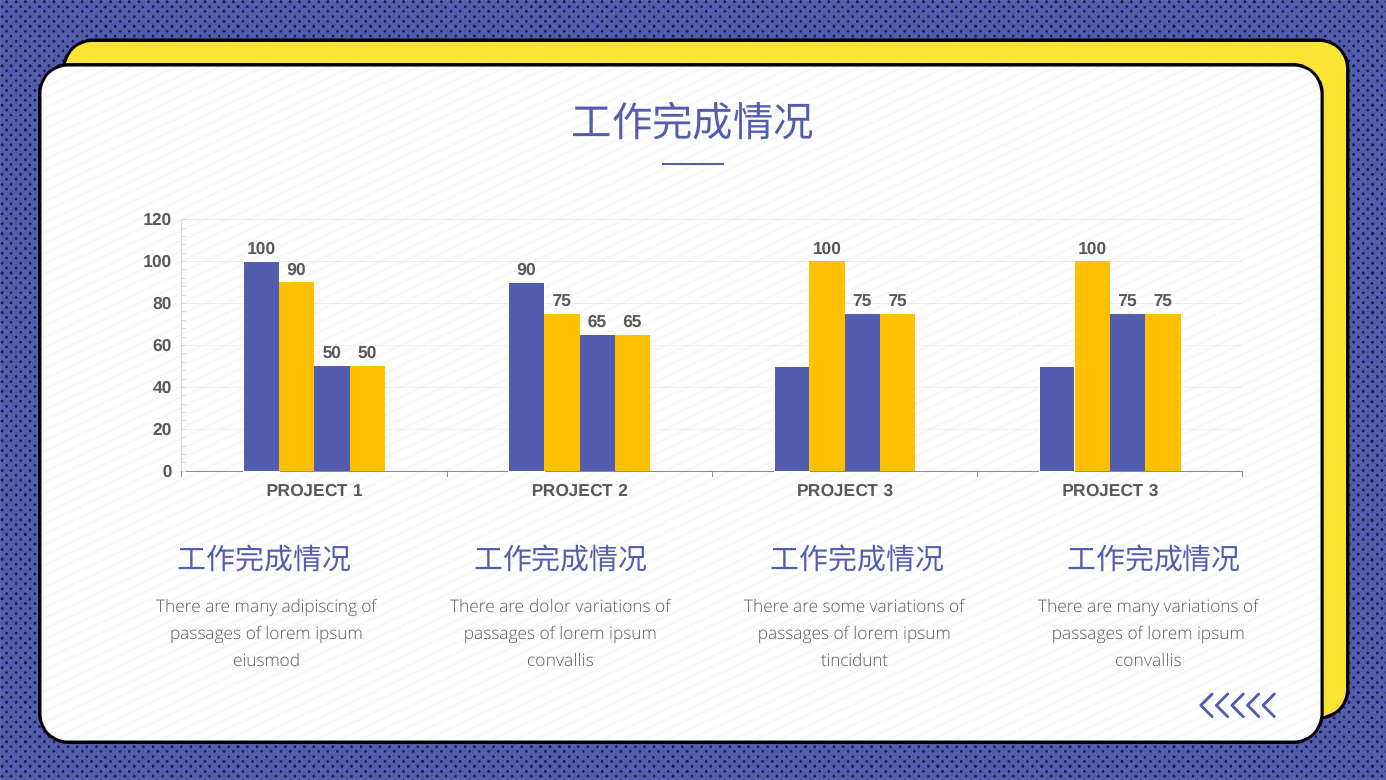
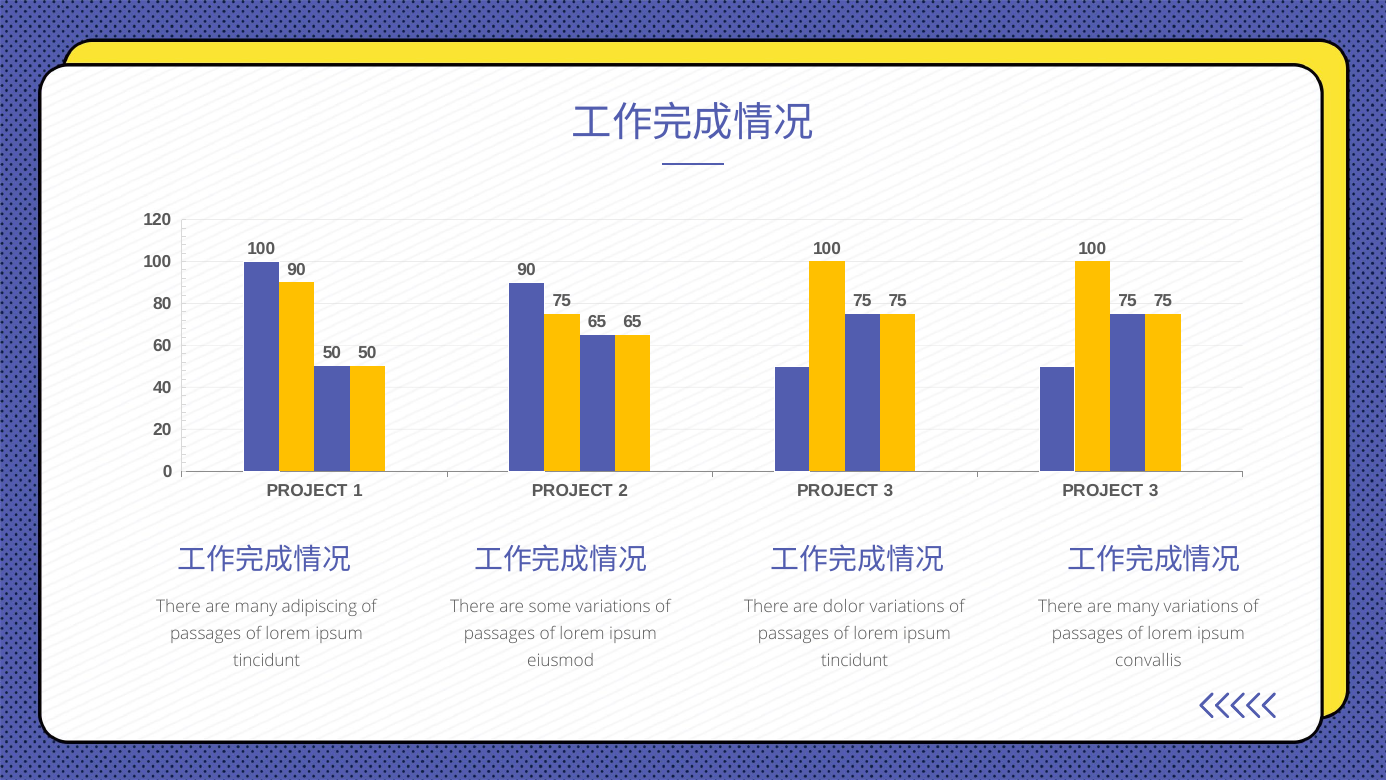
dolor: dolor -> some
some: some -> dolor
eiusmod at (267, 660): eiusmod -> tincidunt
convallis at (560, 660): convallis -> eiusmod
